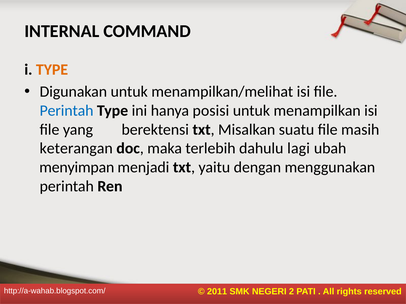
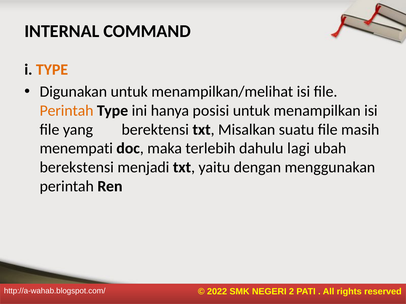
Perintah at (67, 111) colour: blue -> orange
keterangan: keterangan -> menempati
menyimpan: menyimpan -> berekstensi
2011: 2011 -> 2022
